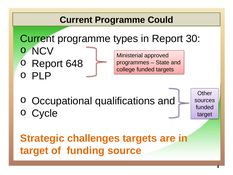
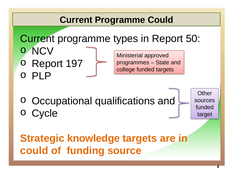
30: 30 -> 50
648: 648 -> 197
challenges: challenges -> knowledge
target at (34, 151): target -> could
